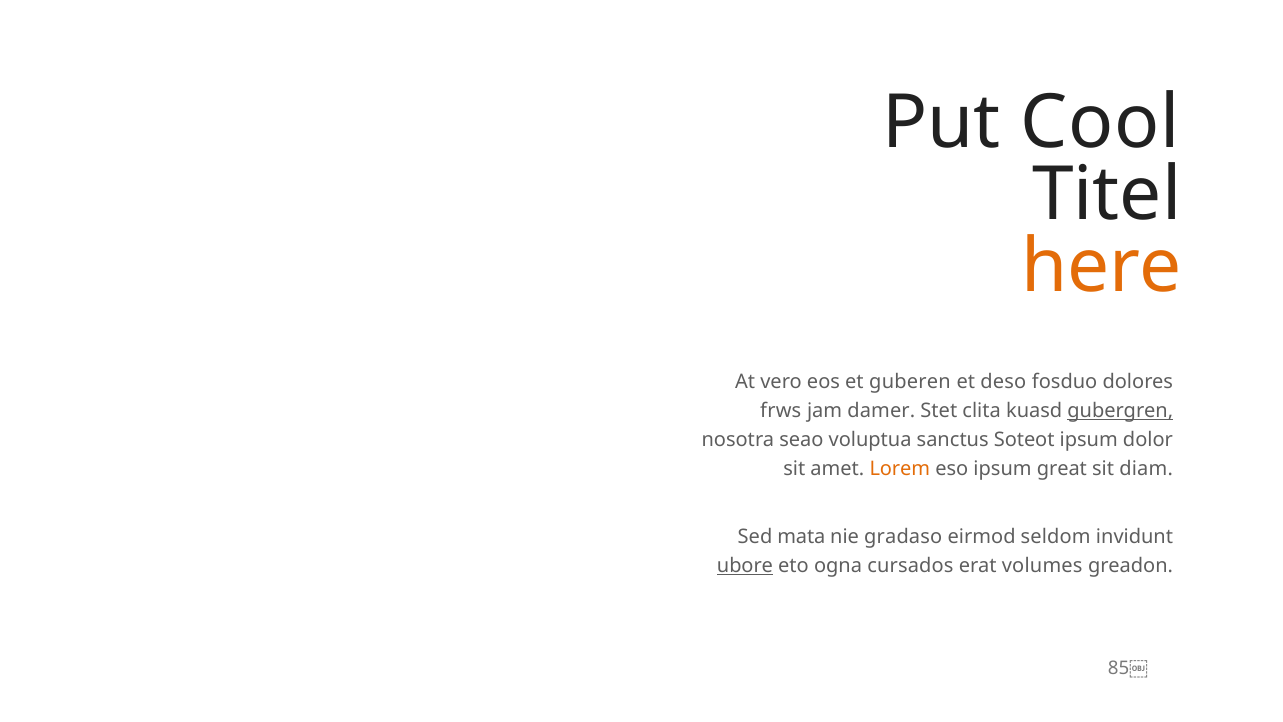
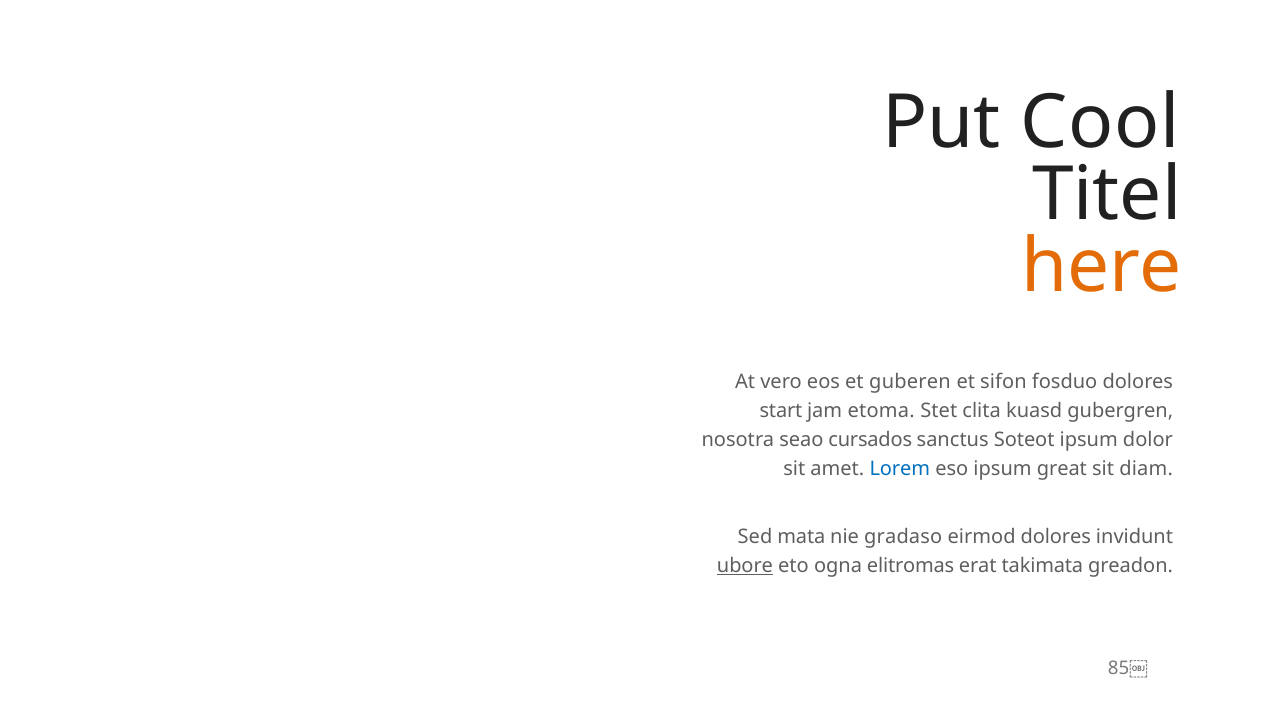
deso: deso -> sifon
frws: frws -> start
damer: damer -> etoma
gubergren underline: present -> none
voluptua: voluptua -> cursados
Lorem colour: orange -> blue
eirmod seldom: seldom -> dolores
cursados: cursados -> elitromas
volumes: volumes -> takimata
